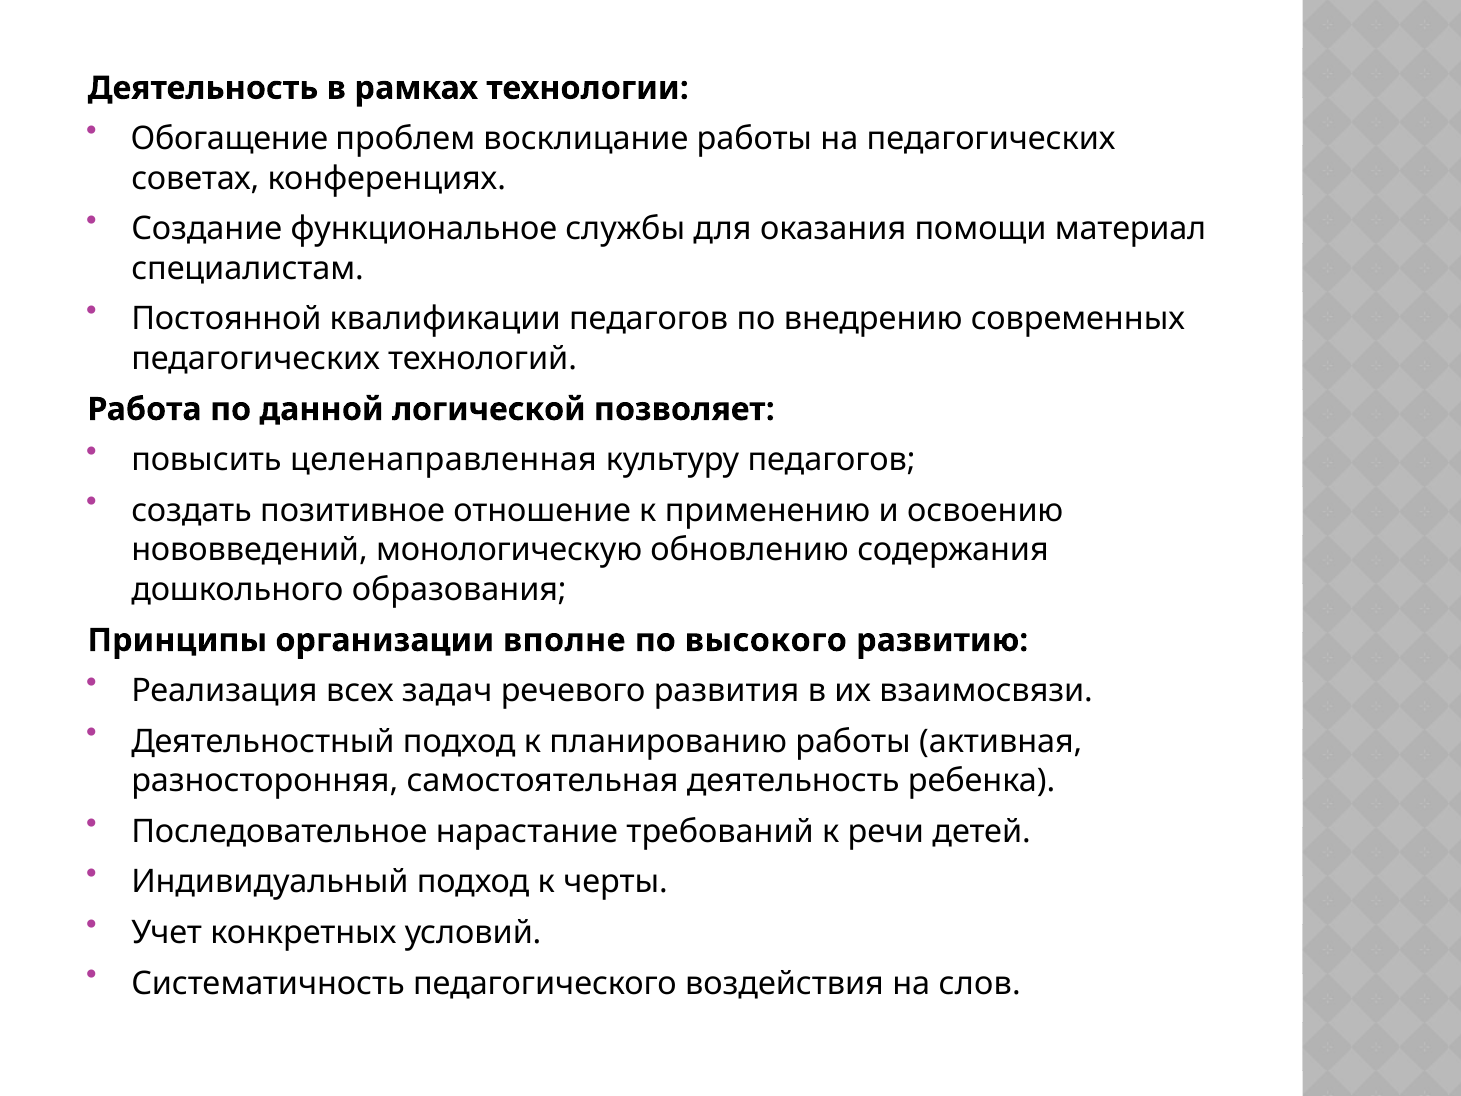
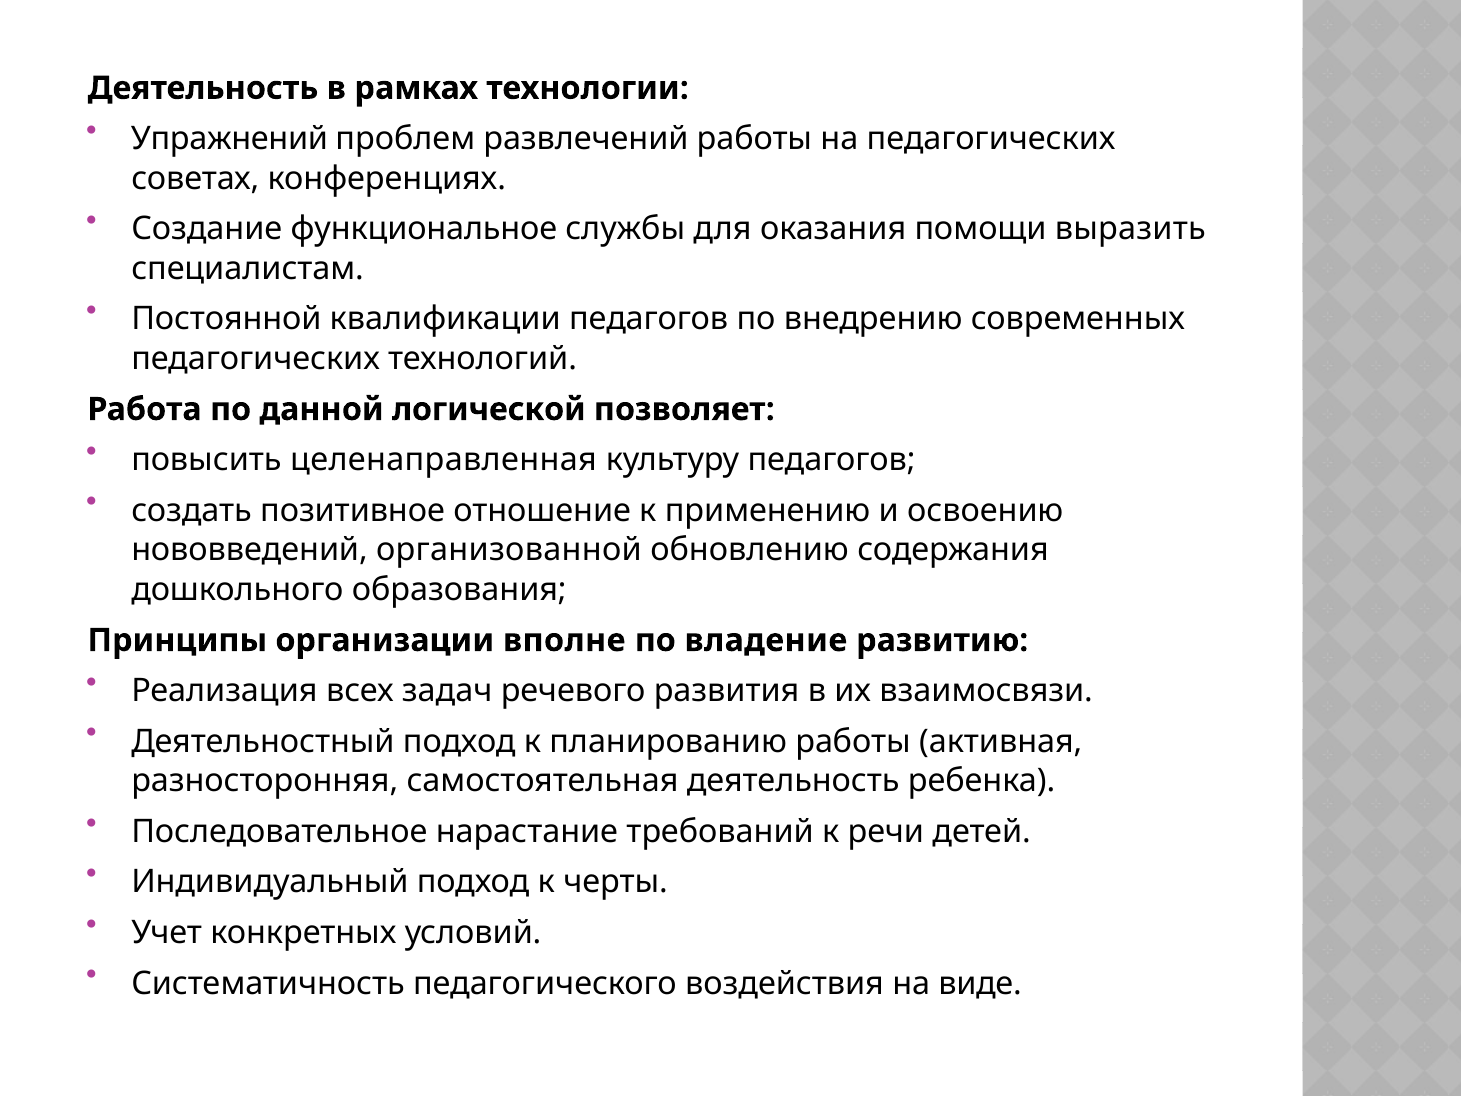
Обогащение: Обогащение -> Упражнений
восклицание: восклицание -> развлечений
материал: материал -> выразить
монологическую: монологическую -> организованной
высокого: высокого -> владение
слов: слов -> виде
